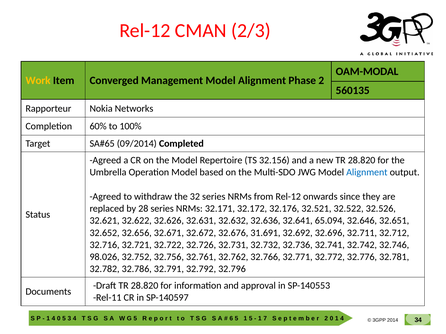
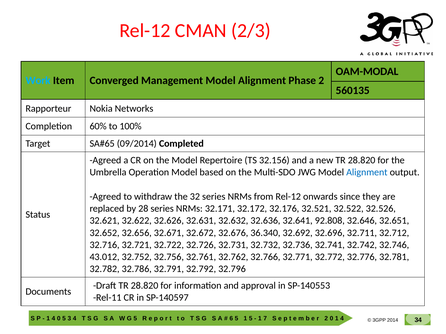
Work colour: yellow -> light blue
65.094: 65.094 -> 92.808
31.691: 31.691 -> 36.340
98.026: 98.026 -> 43.012
